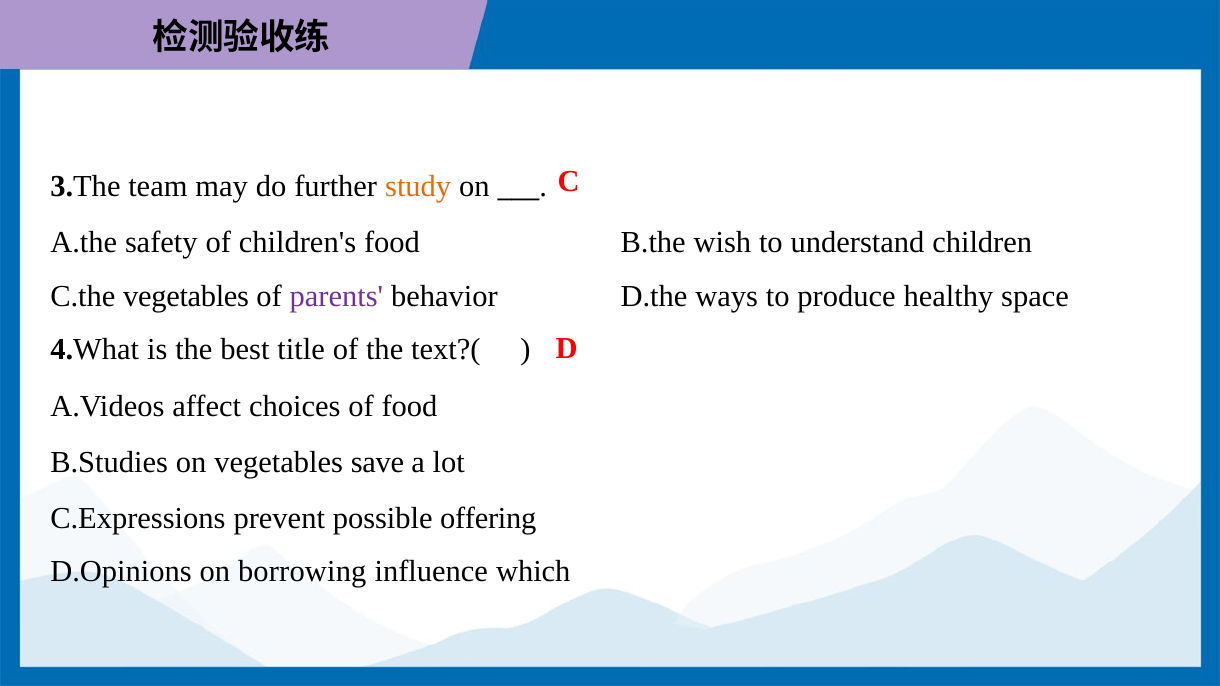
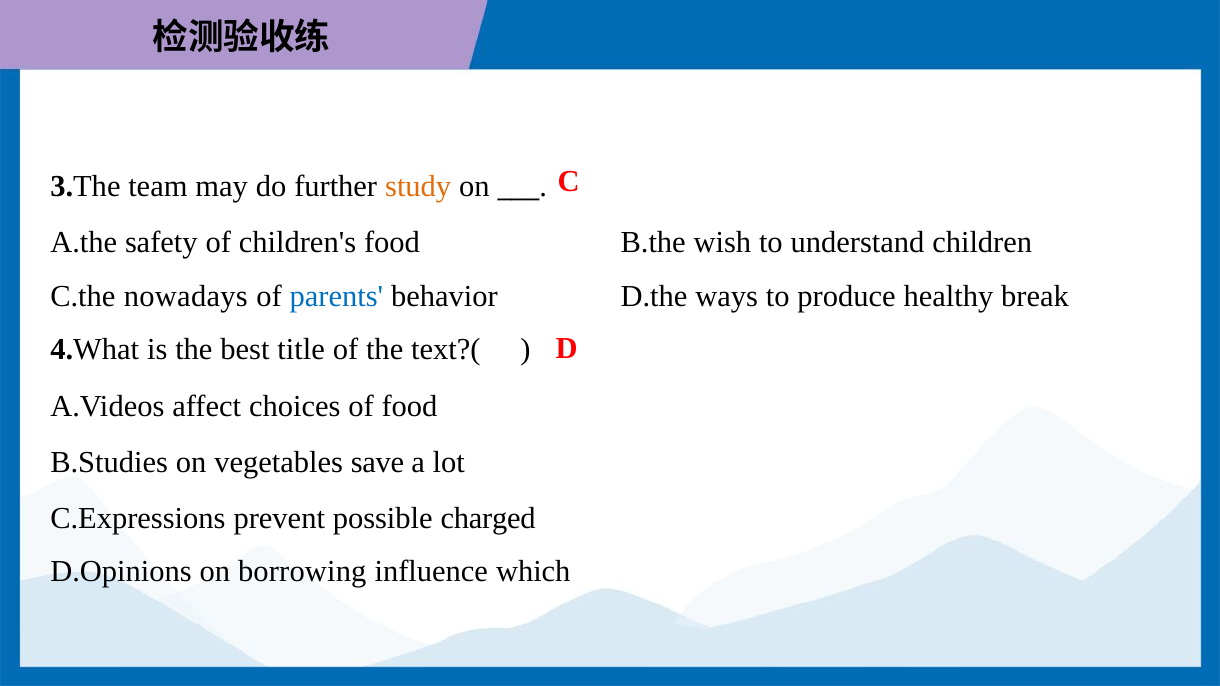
C.the vegetables: vegetables -> nowadays
parents colour: purple -> blue
space: space -> break
offering: offering -> charged
